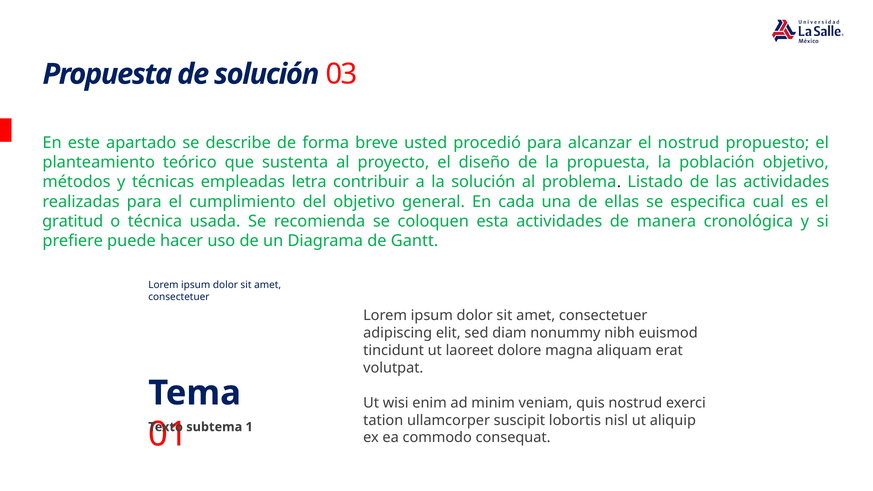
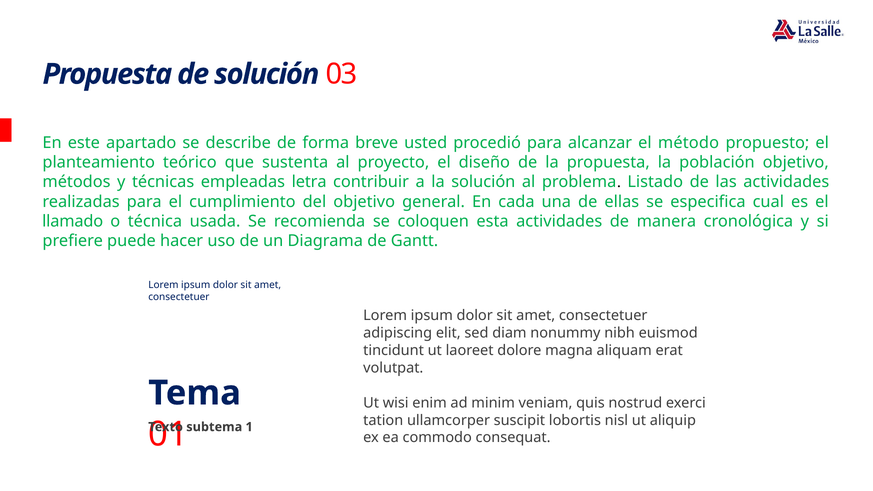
el nostrud: nostrud -> método
gratitud: gratitud -> llamado
